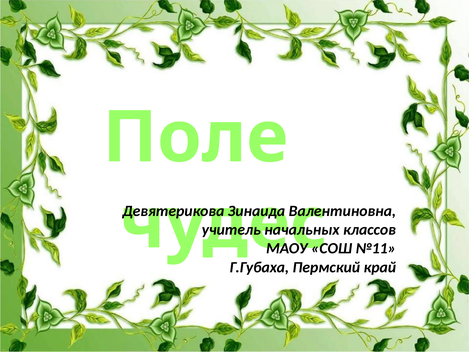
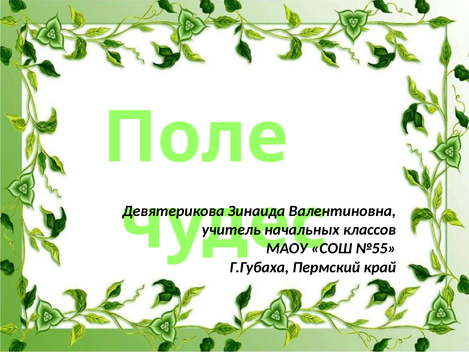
№11: №11 -> №55
